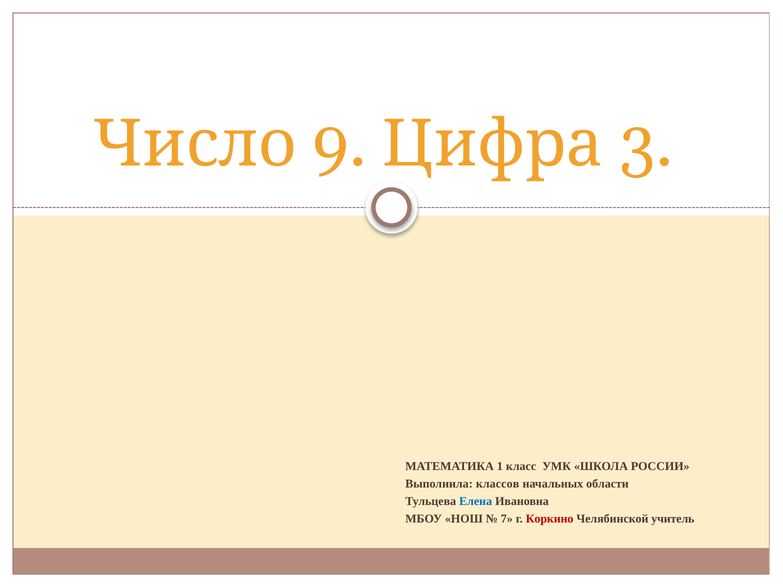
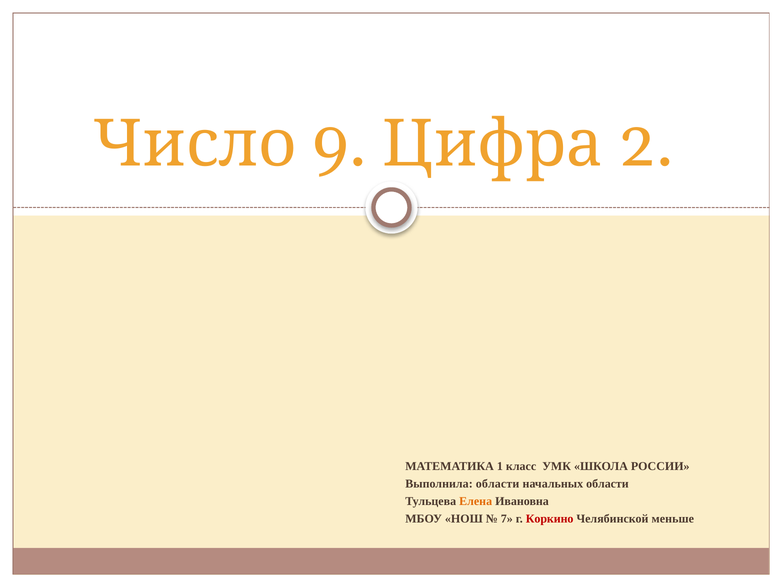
3: 3 -> 2
Выполнила классов: классов -> области
Елена colour: blue -> orange
учитель: учитель -> меньше
